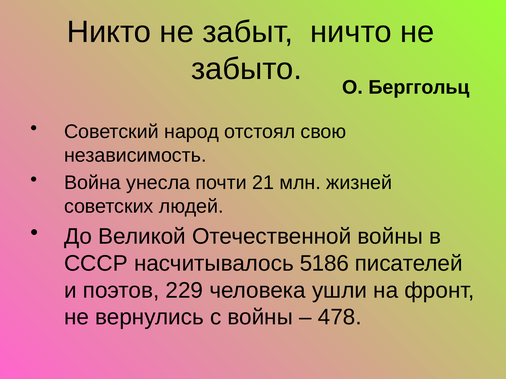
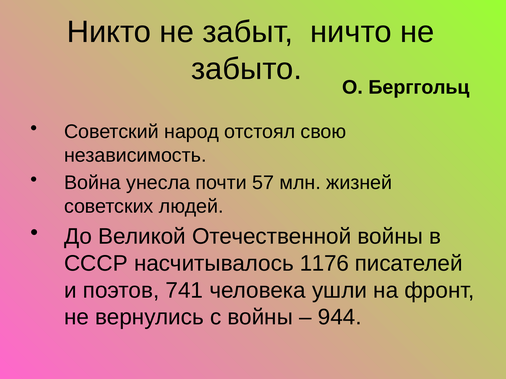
21: 21 -> 57
5186: 5186 -> 1176
229: 229 -> 741
478: 478 -> 944
